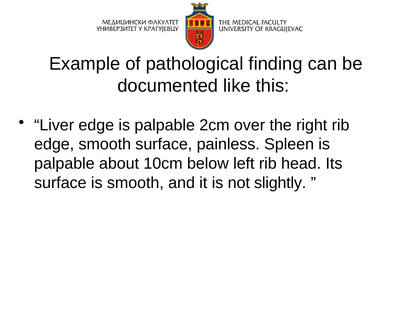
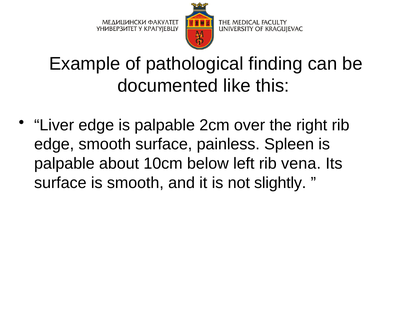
head: head -> vena
